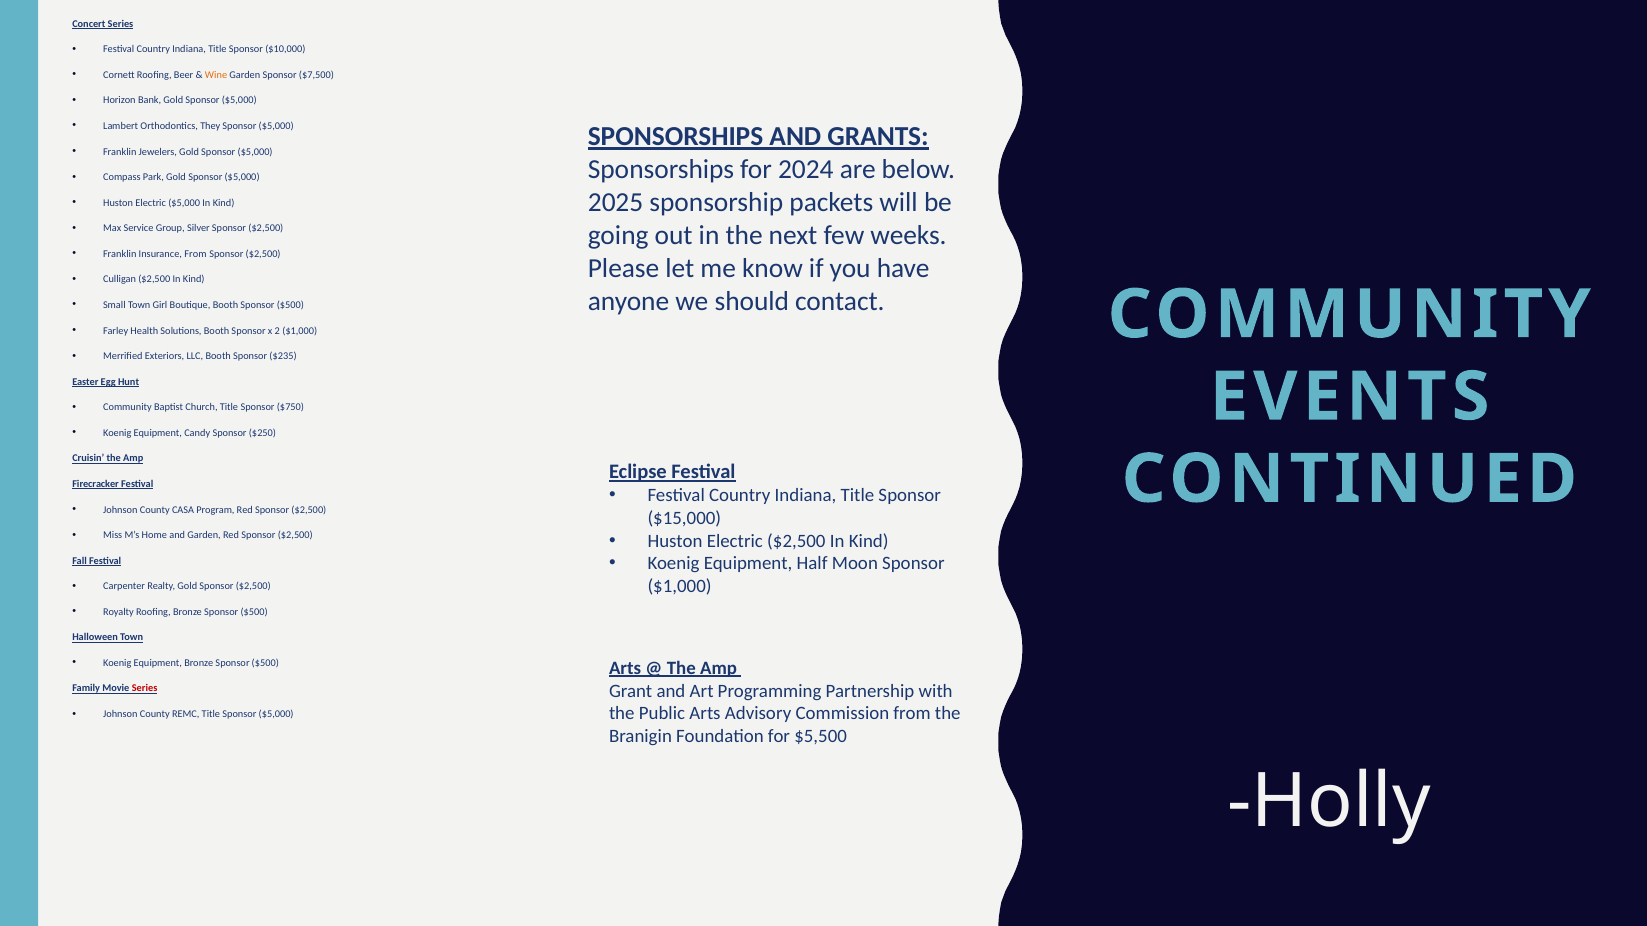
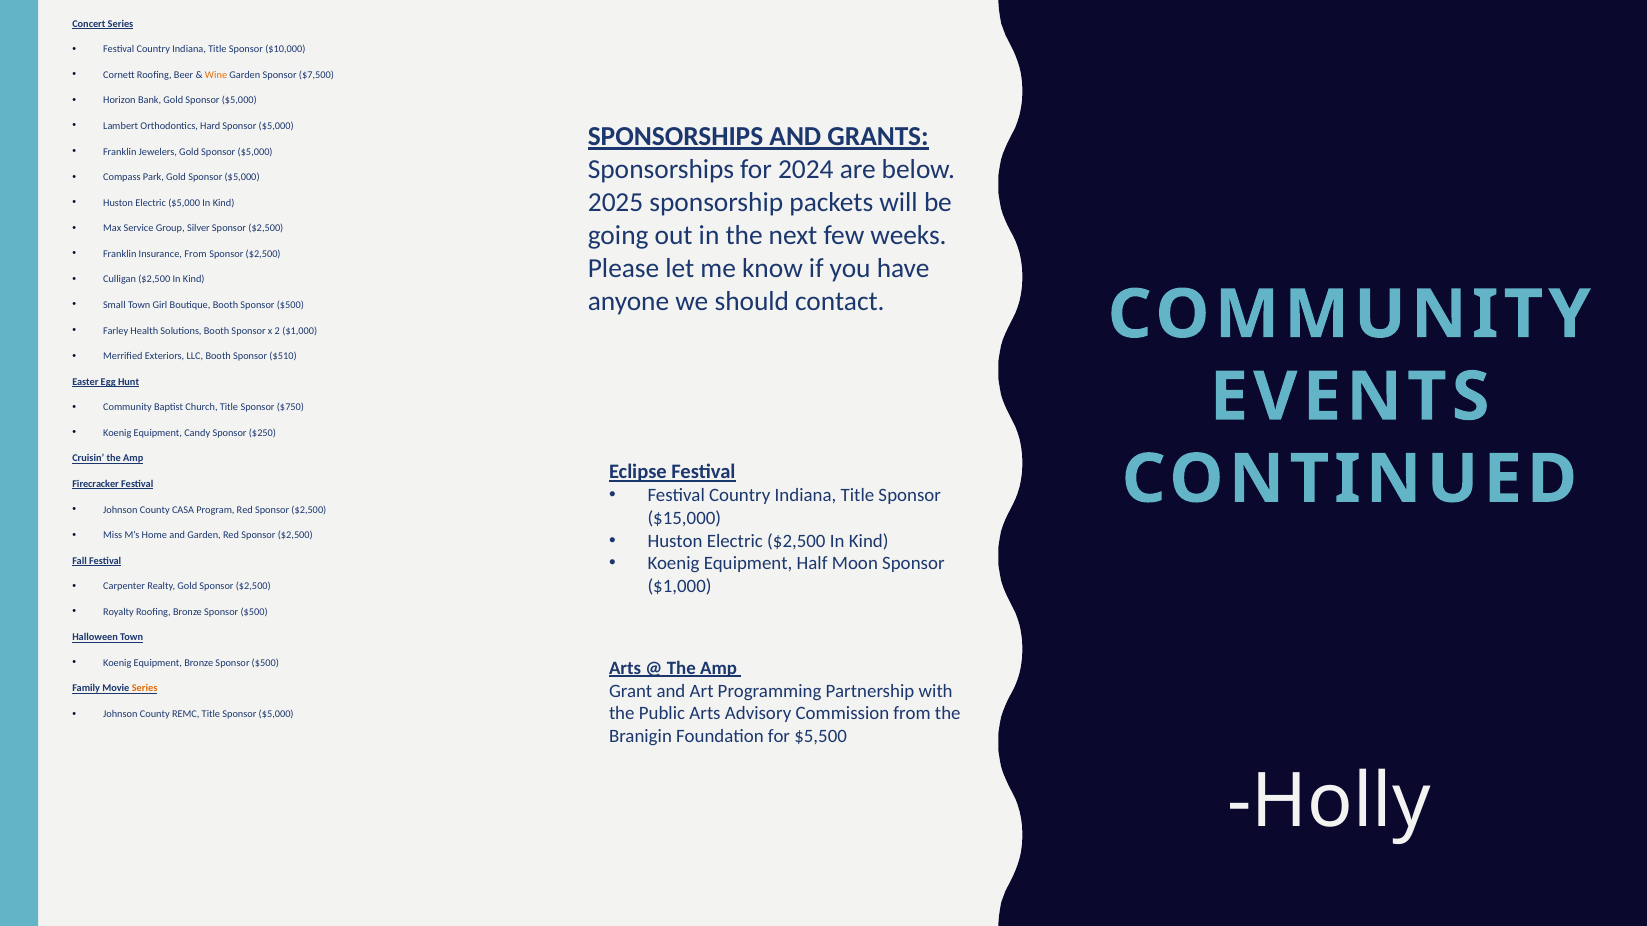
They: They -> Hard
$235: $235 -> $510
Series at (145, 689) colour: red -> orange
